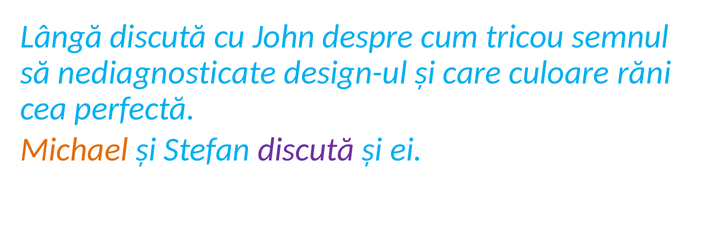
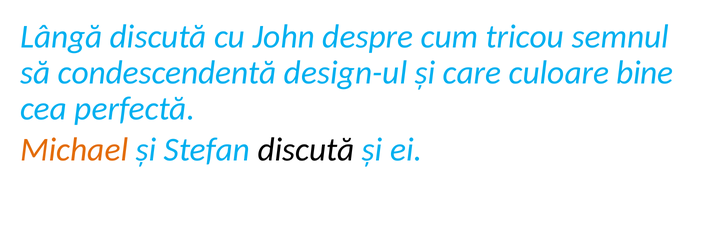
nediagnosticate: nediagnosticate -> condescendentă
răni: răni -> bine
discută at (306, 149) colour: purple -> black
